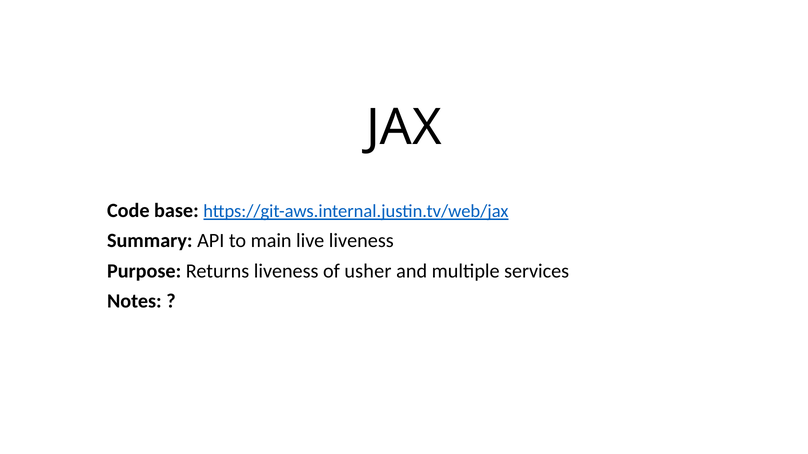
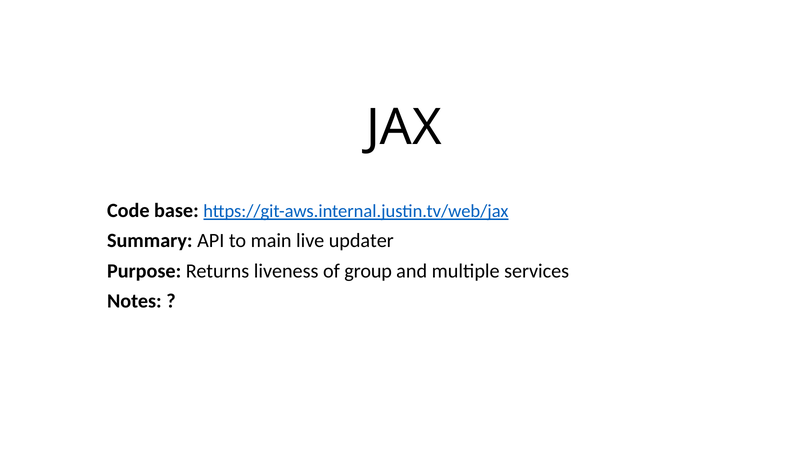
live liveness: liveness -> updater
usher: usher -> group
